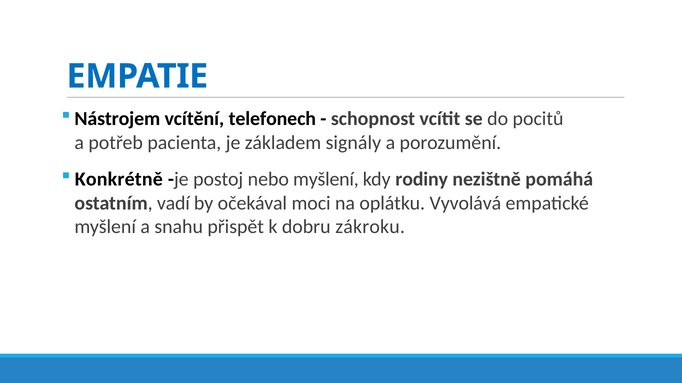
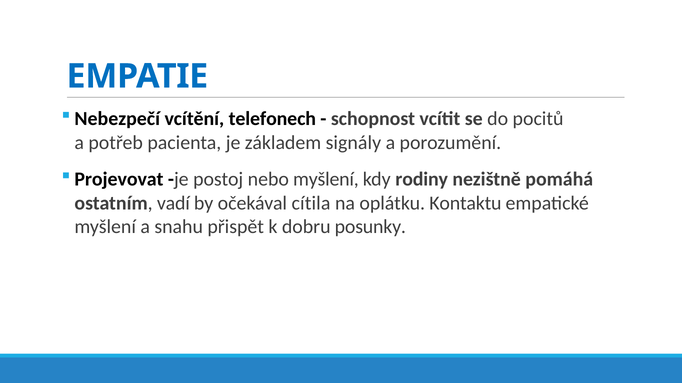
Nástrojem: Nástrojem -> Nebezpečí
Konkrétně: Konkrétně -> Projevovat
moci: moci -> cítila
Vyvolává: Vyvolává -> Kontaktu
zákroku: zákroku -> posunky
